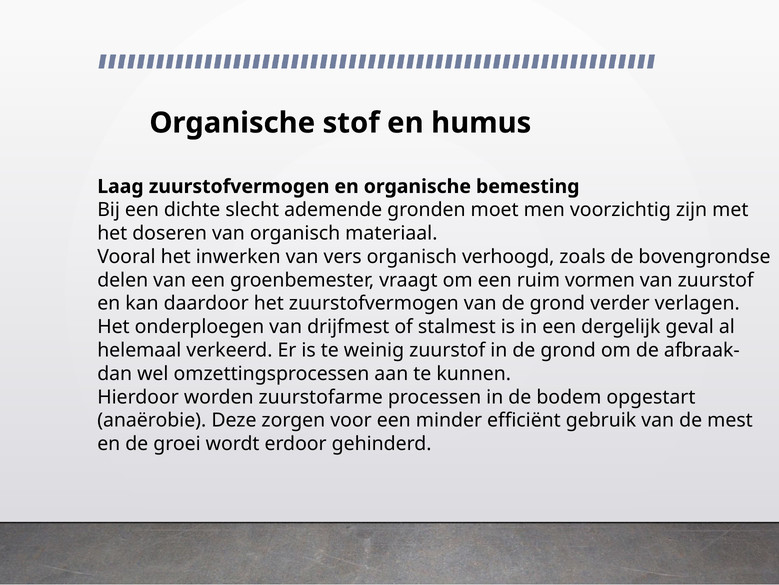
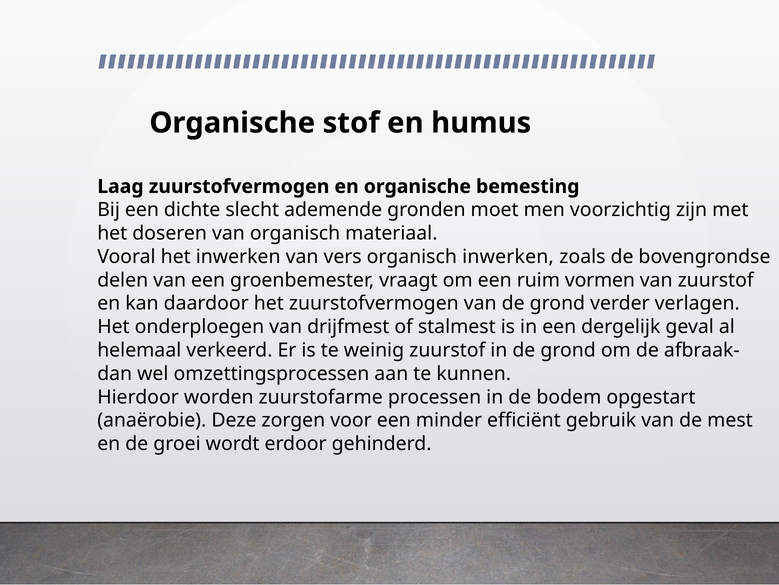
organisch verhoogd: verhoogd -> inwerken
